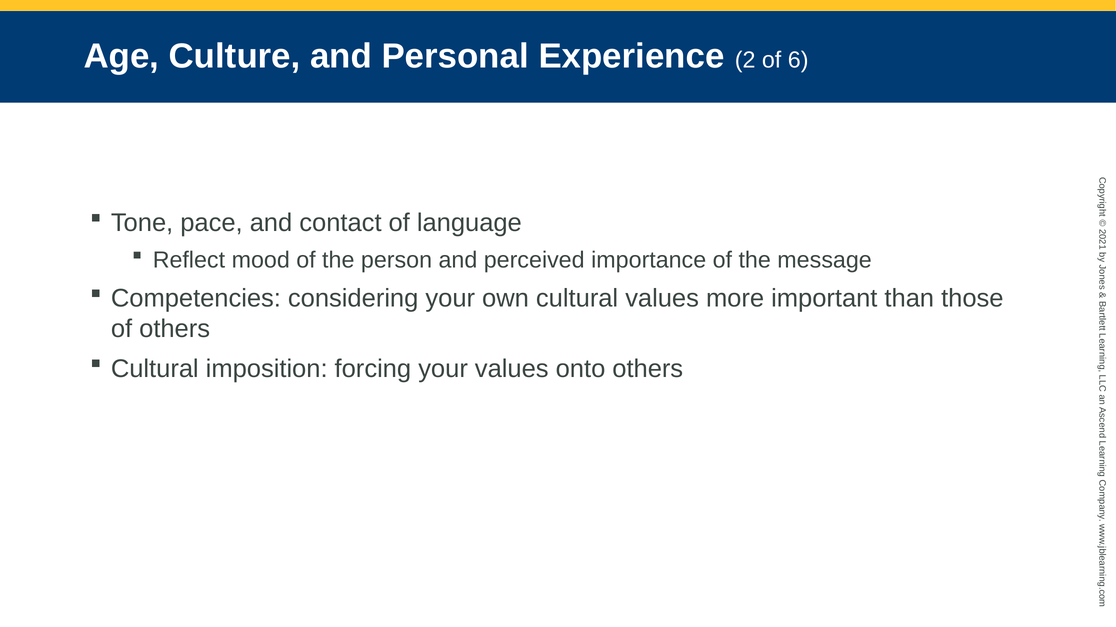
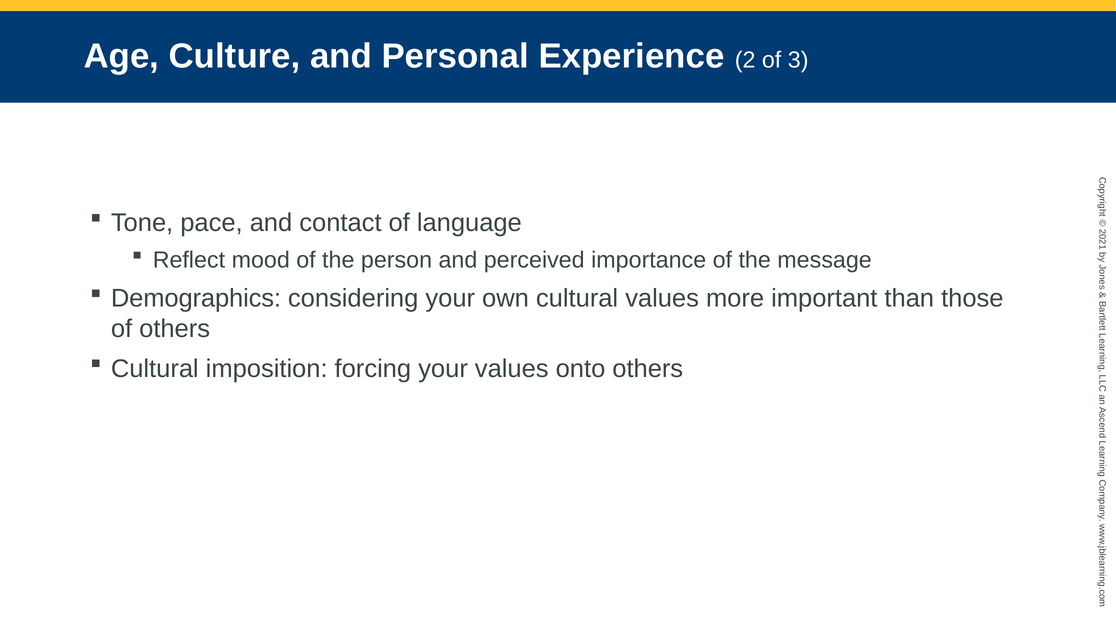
6: 6 -> 3
Competencies: Competencies -> Demographics
